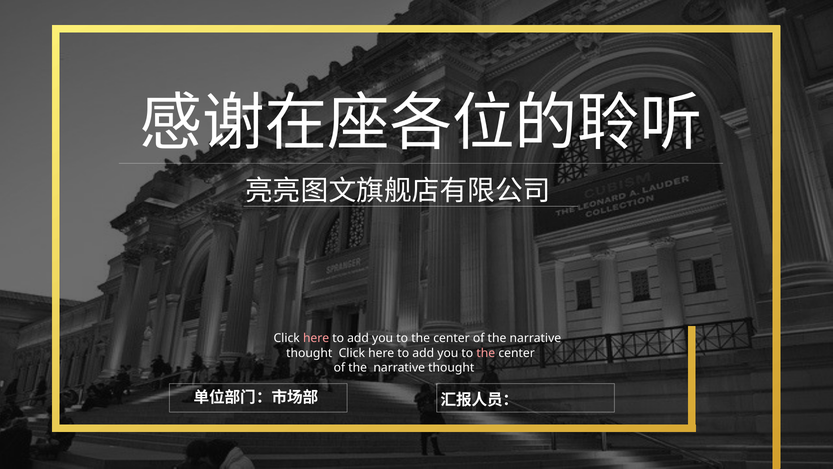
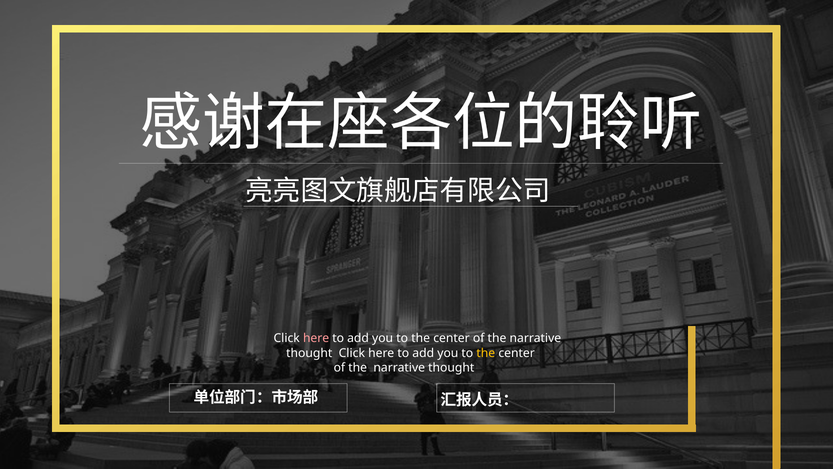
the at (486, 353) colour: pink -> yellow
